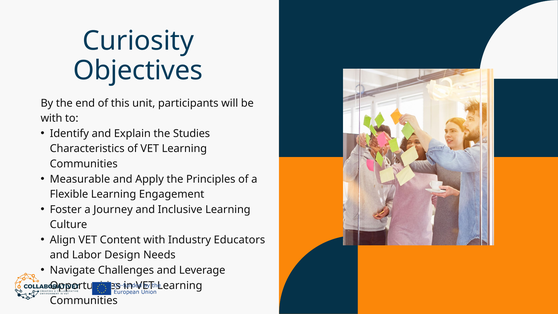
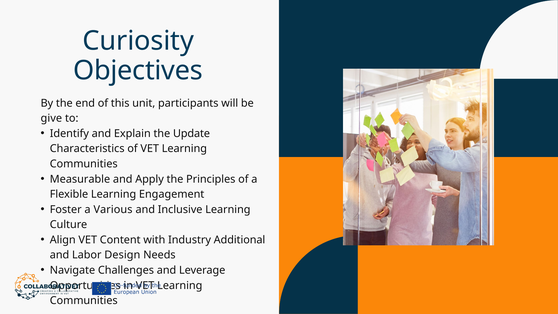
with at (51, 118): with -> give
Studies: Studies -> Update
Journey: Journey -> Various
Educators: Educators -> Additional
